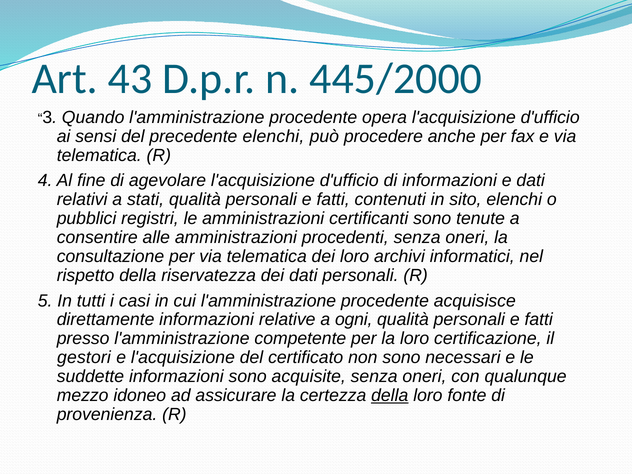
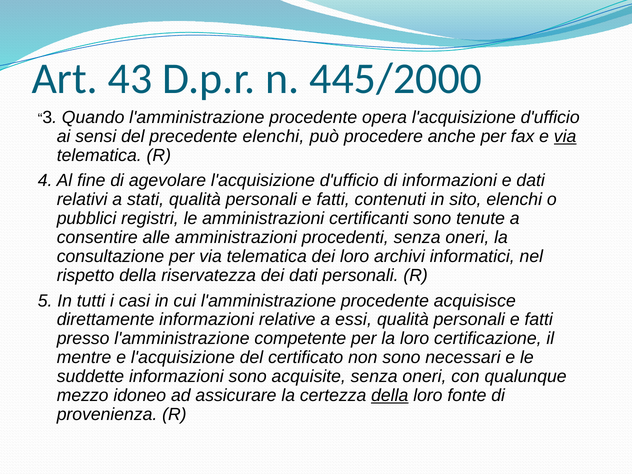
via at (565, 136) underline: none -> present
ogni: ogni -> essi
gestori: gestori -> mentre
